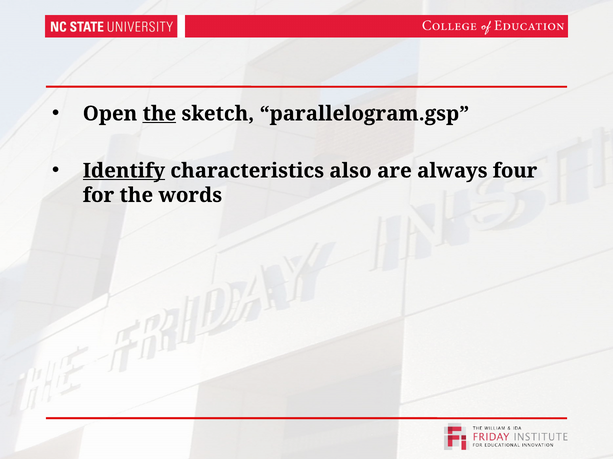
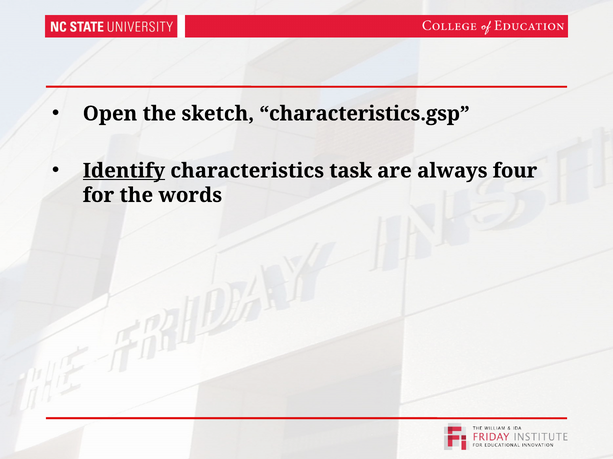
the at (159, 114) underline: present -> none
parallelogram.gsp: parallelogram.gsp -> characteristics.gsp
also: also -> task
